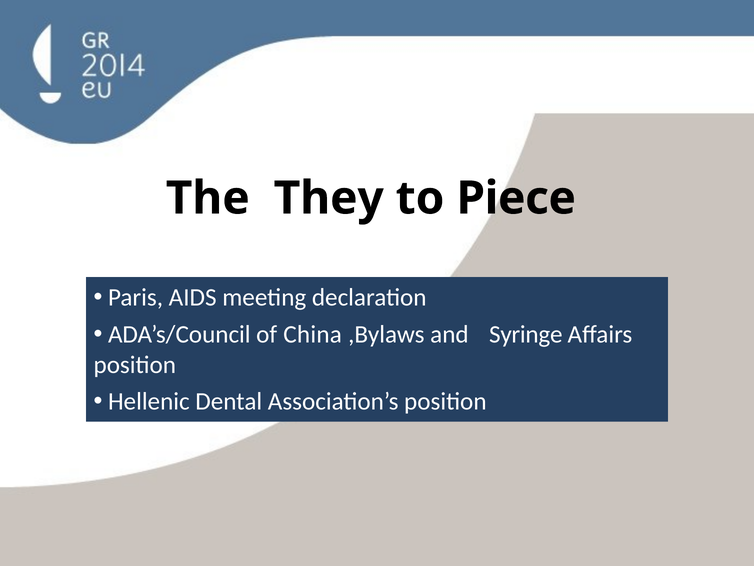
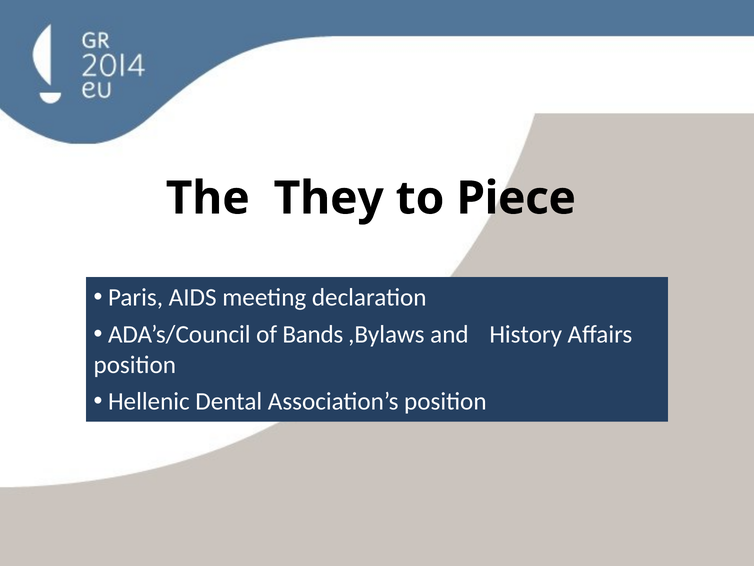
China: China -> Bands
Syringe: Syringe -> History
